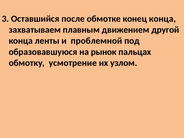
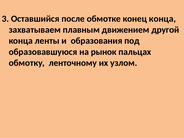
проблемной: проблемной -> образования
усмотрение: усмотрение -> ленточному
